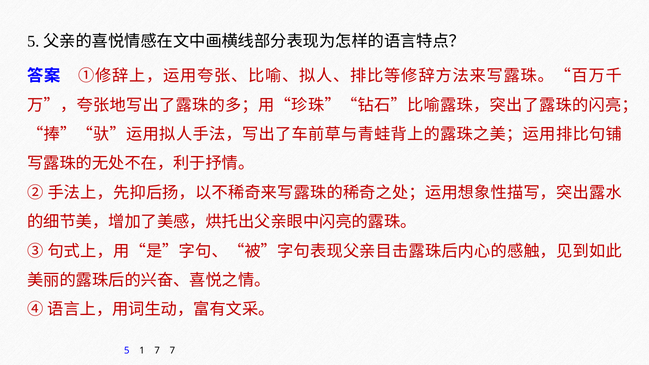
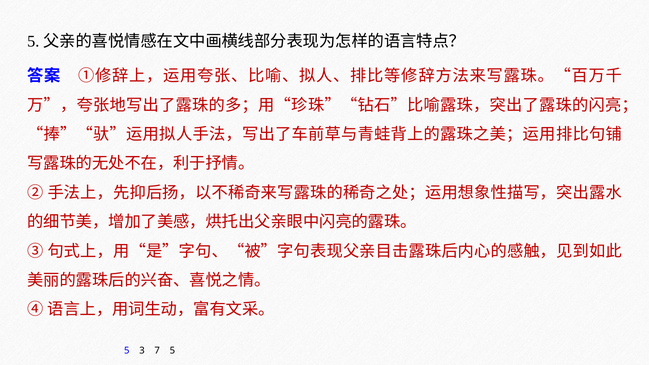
1: 1 -> 3
7 7: 7 -> 5
